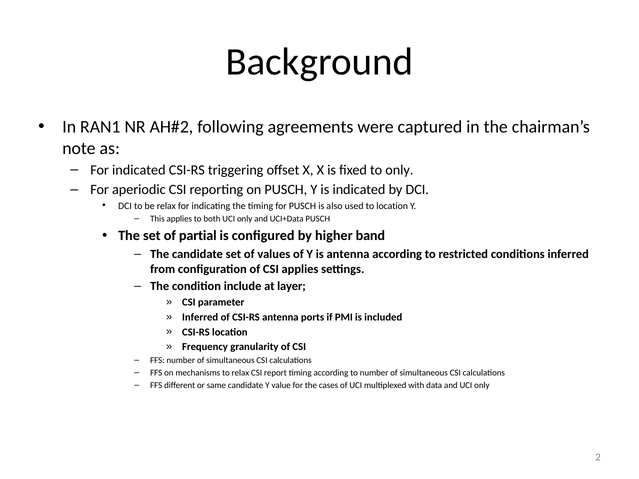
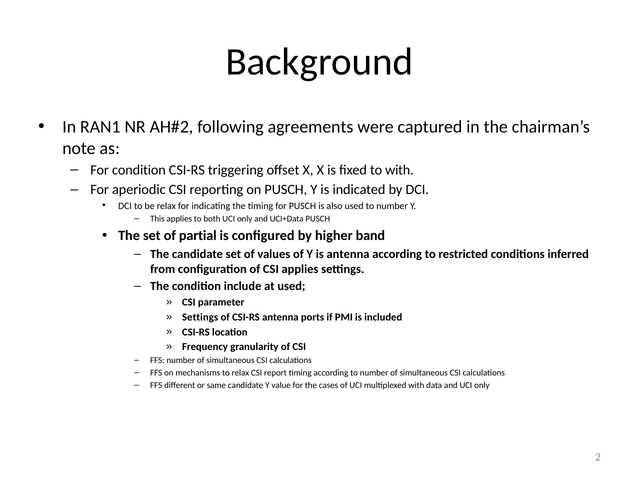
For indicated: indicated -> condition
to only: only -> with
used to location: location -> number
at layer: layer -> used
Inferred at (200, 317): Inferred -> Settings
